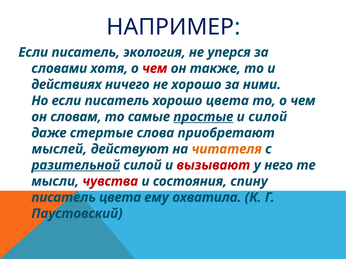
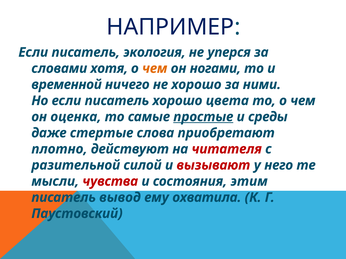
чем at (155, 69) colour: red -> orange
также: также -> ногами
действиях: действиях -> временной
словам: словам -> оценка
и силой: силой -> среды
мыслей: мыслей -> плотно
читателя colour: orange -> red
разительной underline: present -> none
спину: спину -> этим
писатель цвета: цвета -> вывод
